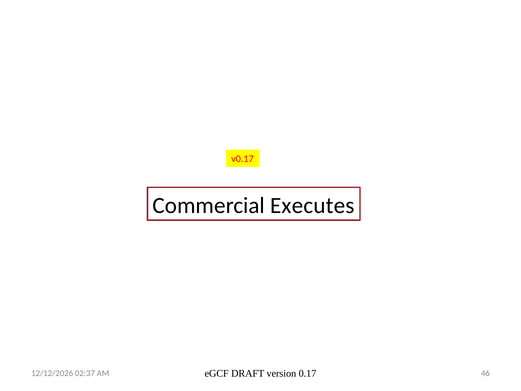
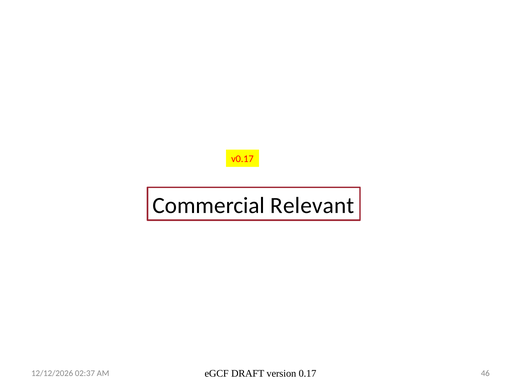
Executes: Executes -> Relevant
